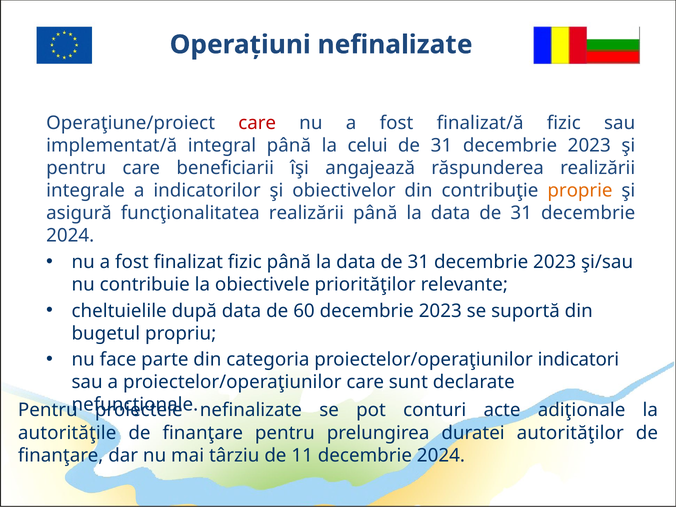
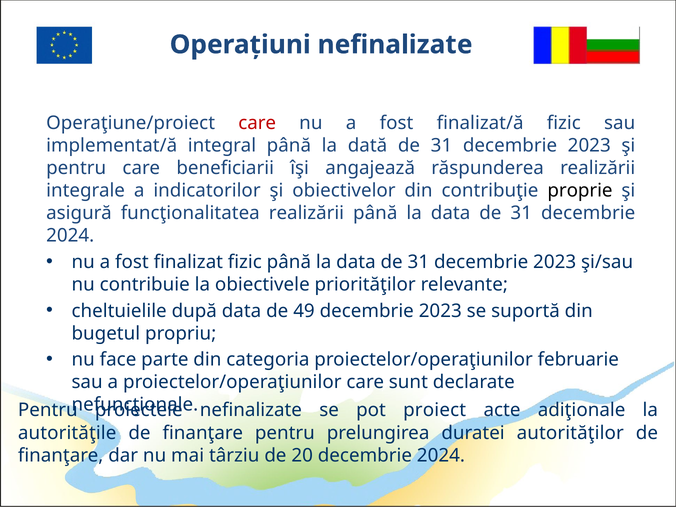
celui: celui -> dată
proprie colour: orange -> black
60: 60 -> 49
indicatori: indicatori -> februarie
conturi: conturi -> proiect
11: 11 -> 20
